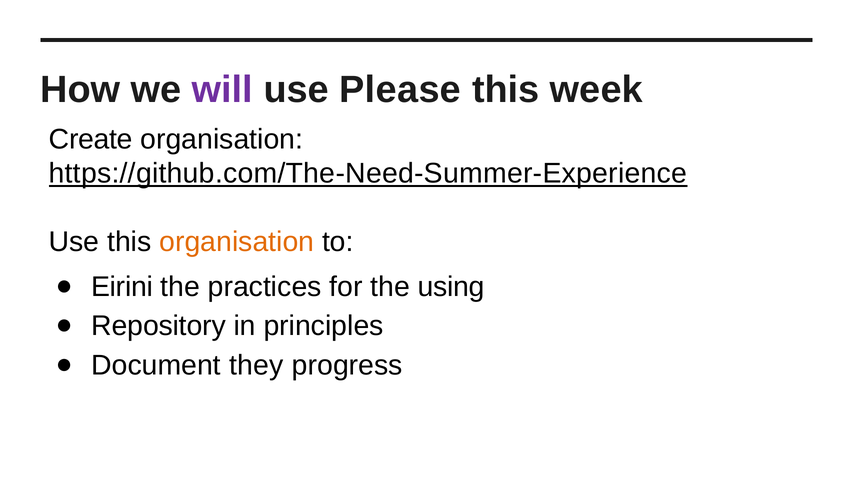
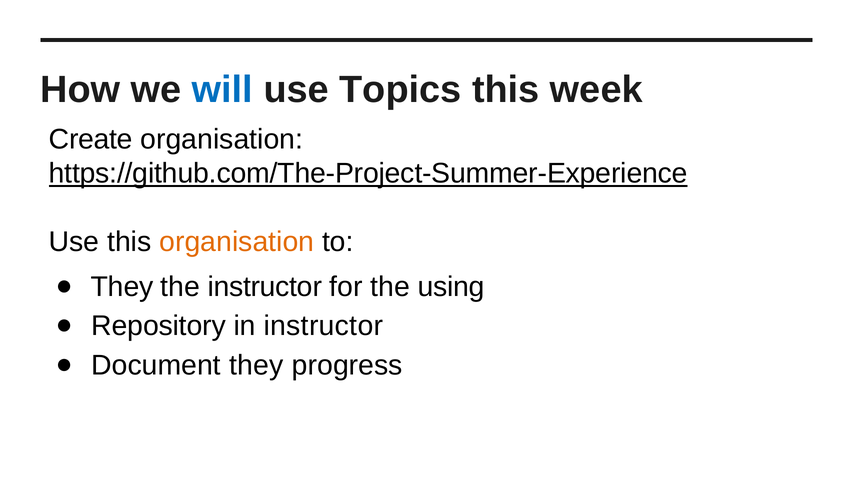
will colour: purple -> blue
Please: Please -> Topics
https://github.com/The-Need-Summer-Experience: https://github.com/The-Need-Summer-Experience -> https://github.com/The-Project-Summer-Experience
Eirini at (122, 287): Eirini -> They
the practices: practices -> instructor
in principles: principles -> instructor
